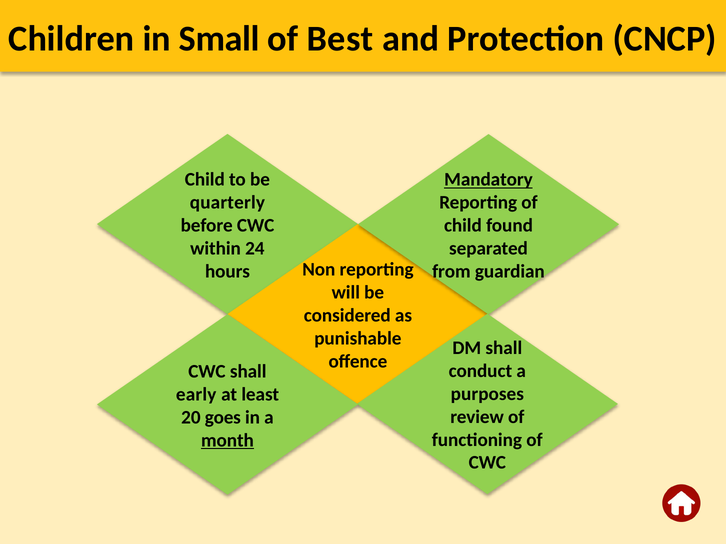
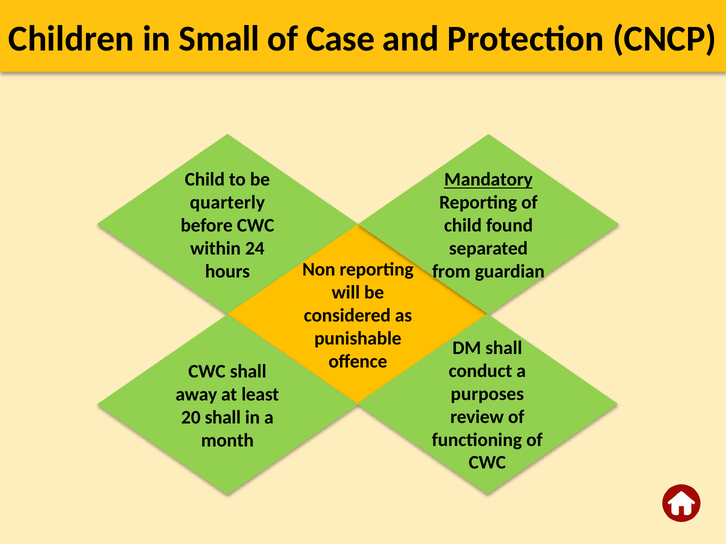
Best: Best -> Case
early: early -> away
20 goes: goes -> shall
month underline: present -> none
